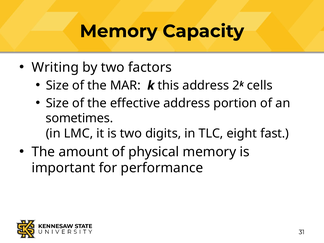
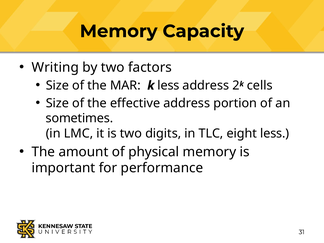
k this: this -> less
eight fast: fast -> less
